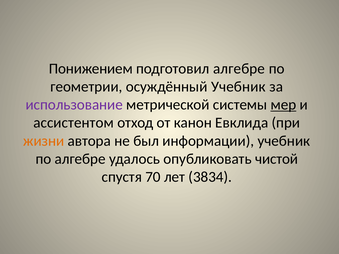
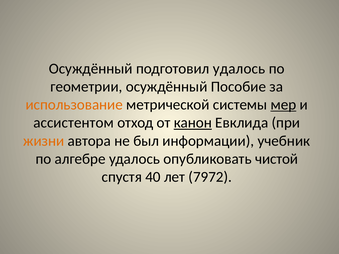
Понижением at (91, 69): Понижением -> Осуждённый
подготовил алгебре: алгебре -> удалось
осуждённый Учебник: Учебник -> Пособие
использование colour: purple -> orange
канон underline: none -> present
70: 70 -> 40
3834: 3834 -> 7972
